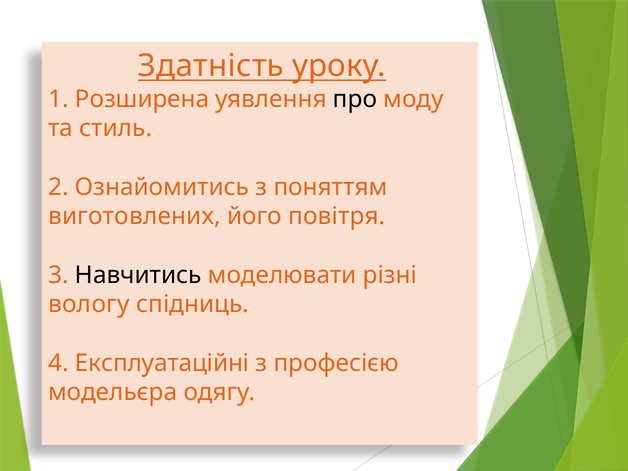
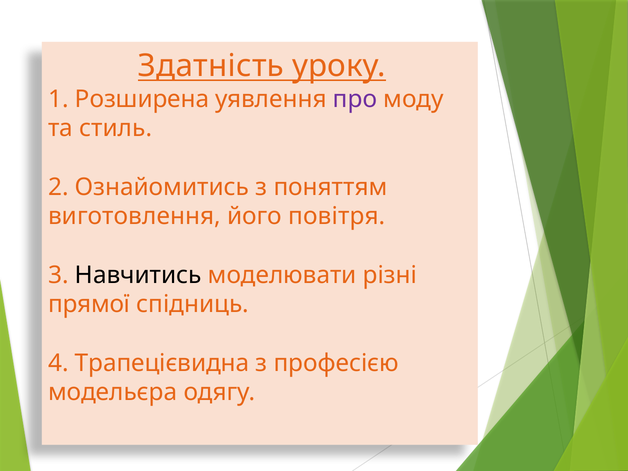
про colour: black -> purple
виготовлених: виготовлених -> виготовлення
вологу: вологу -> прямої
Експлуатаційні: Експлуатаційні -> Трапецієвидна
